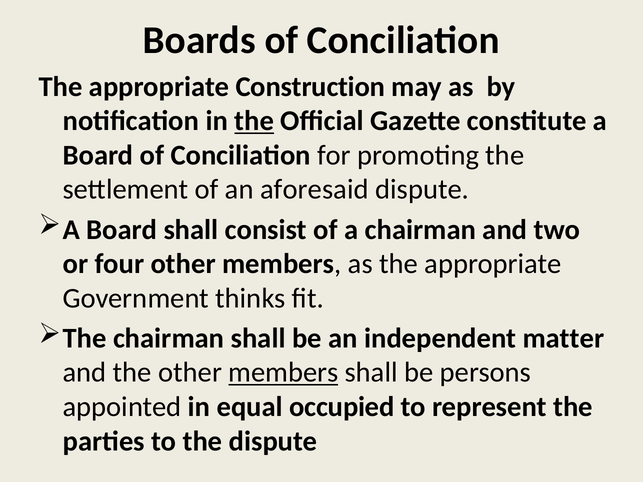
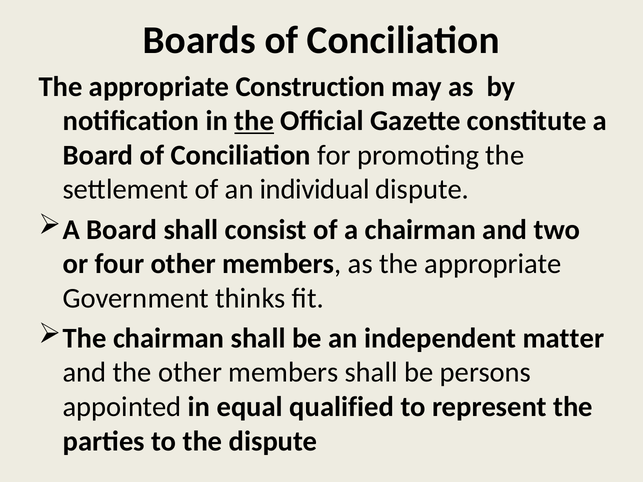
aforesaid: aforesaid -> individual
members at (283, 373) underline: present -> none
occupied: occupied -> qualified
